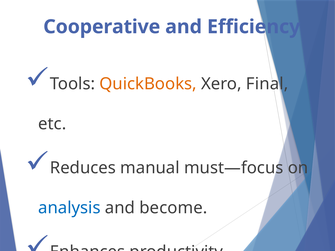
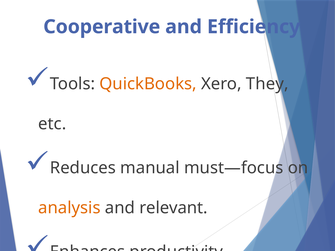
Final: Final -> They
analysis colour: blue -> orange
become: become -> relevant
